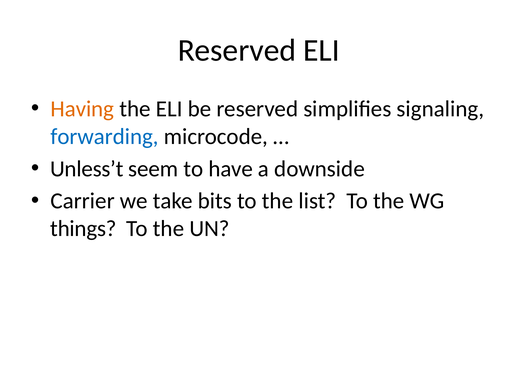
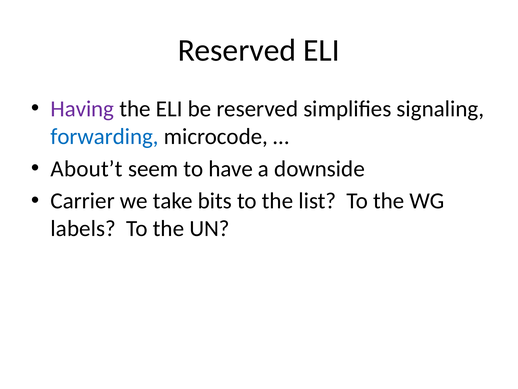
Having colour: orange -> purple
Unless’t: Unless’t -> About’t
things: things -> labels
